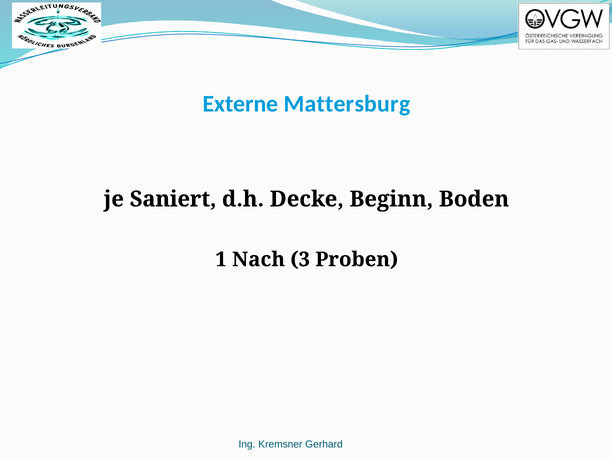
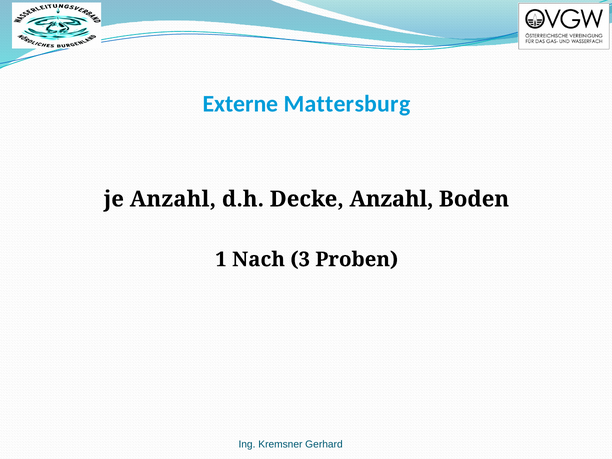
je Saniert: Saniert -> Anzahl
Decke Beginn: Beginn -> Anzahl
